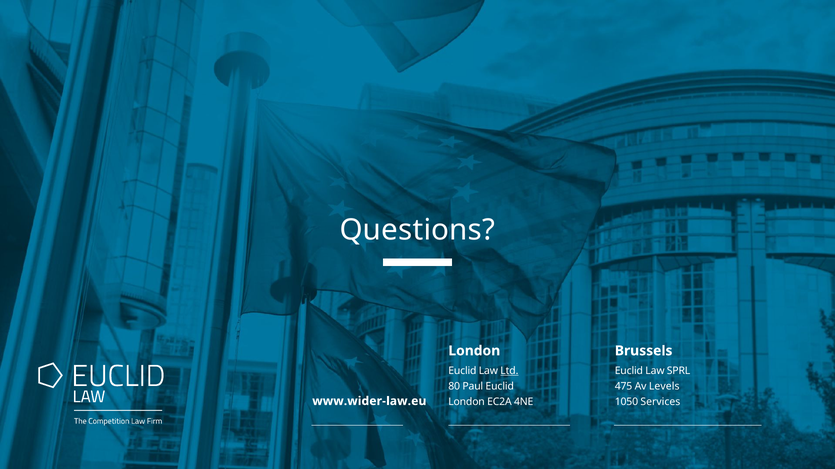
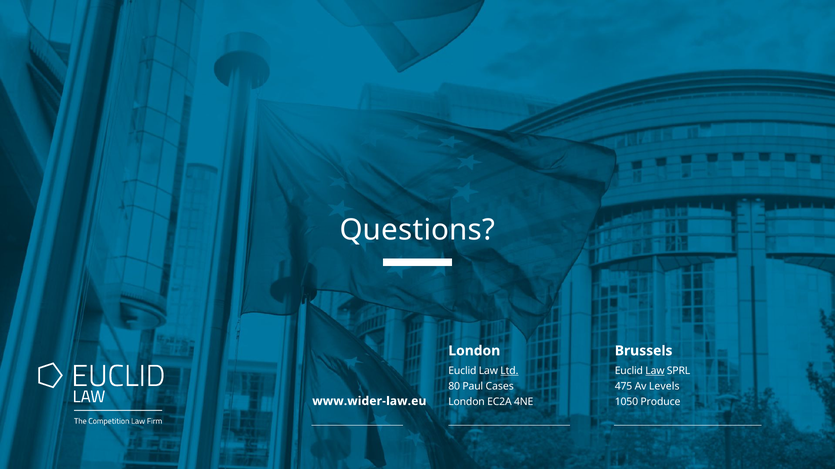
Law at (655, 371) underline: none -> present
Paul Euclid: Euclid -> Cases
Services: Services -> Produce
